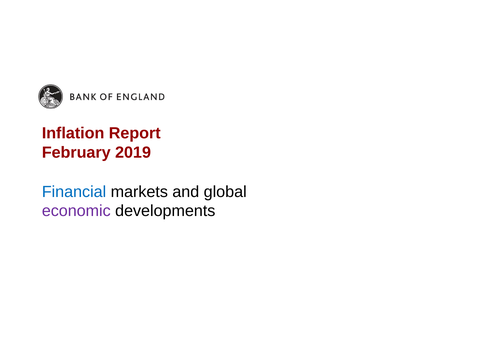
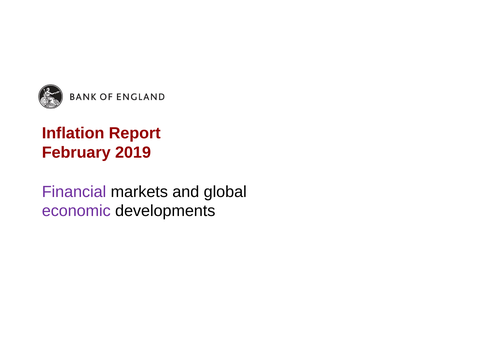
Financial colour: blue -> purple
